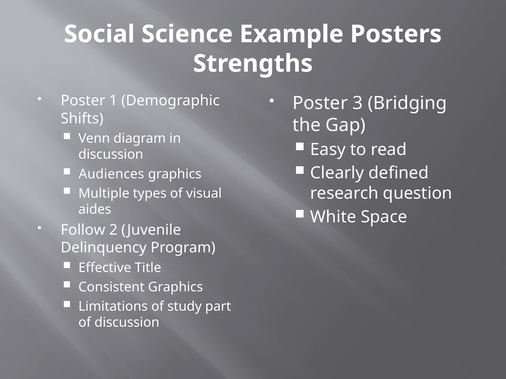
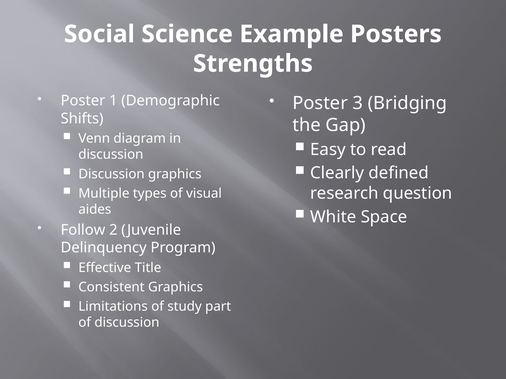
Audiences at (111, 174): Audiences -> Discussion
